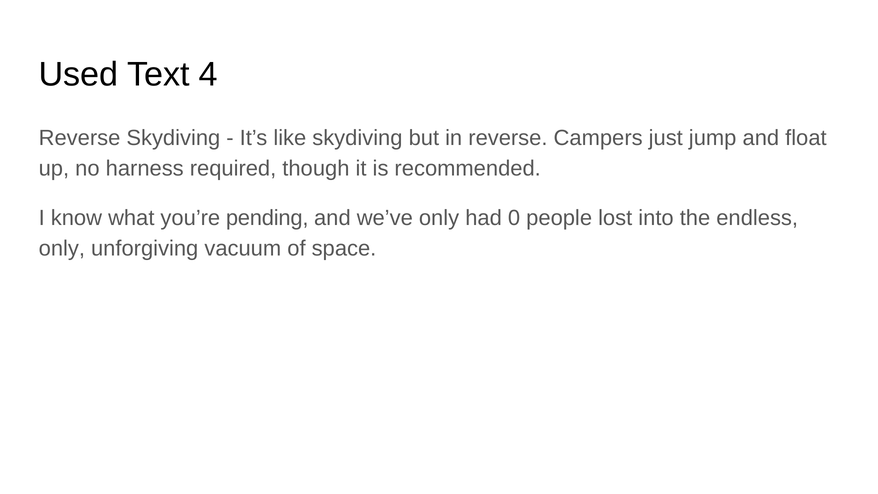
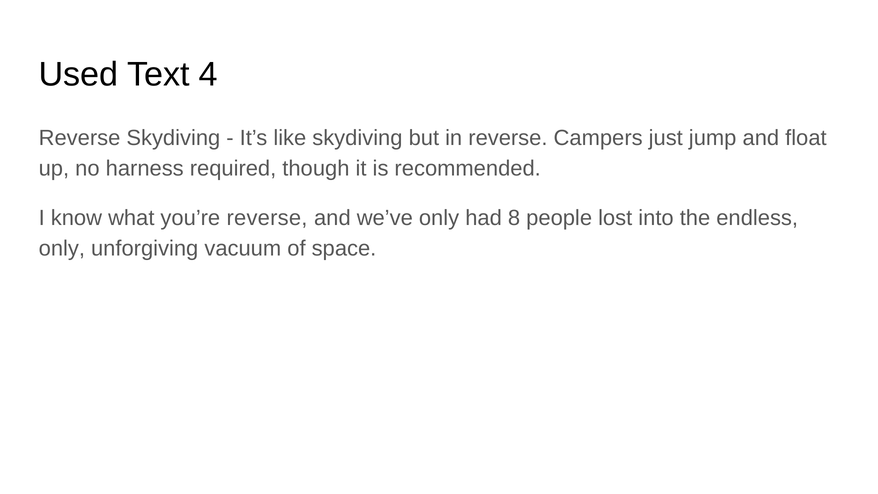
you’re pending: pending -> reverse
0: 0 -> 8
